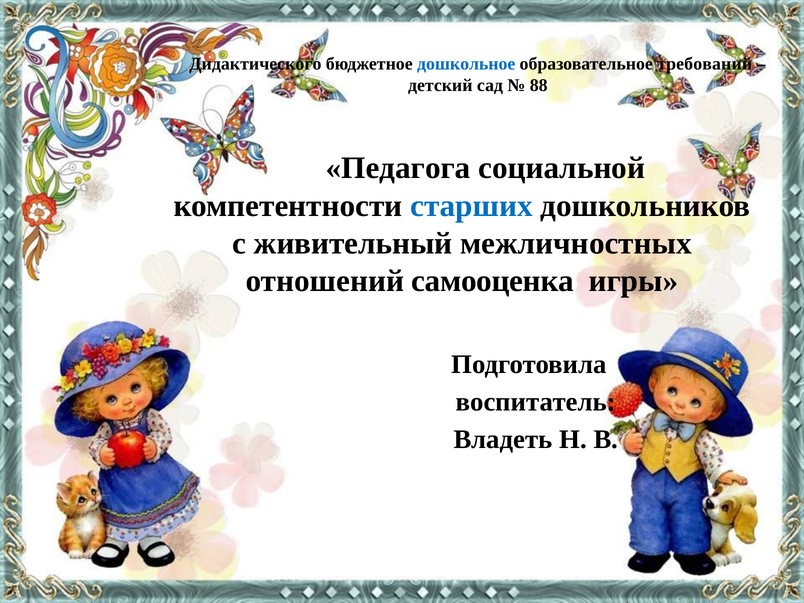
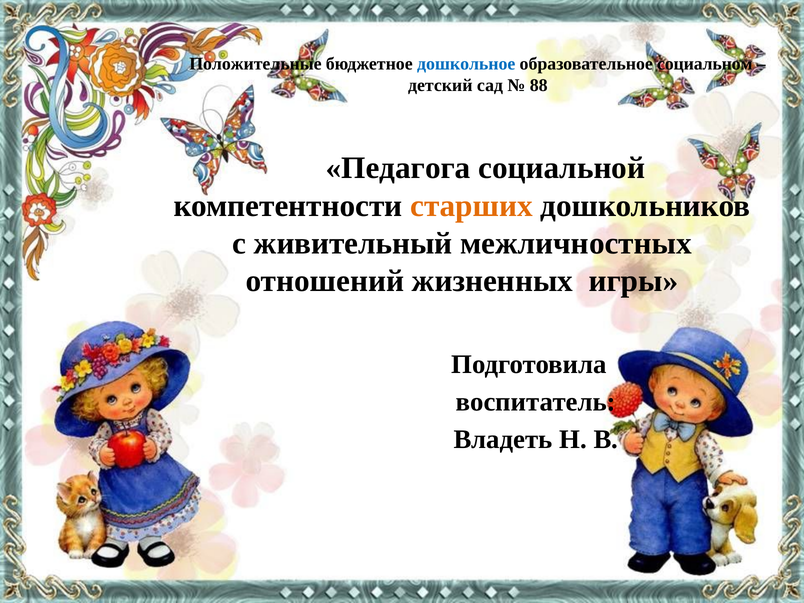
Дидактического: Дидактического -> Положительные
требований: требований -> социальном
старших colour: blue -> orange
самооценка: самооценка -> жизненных
